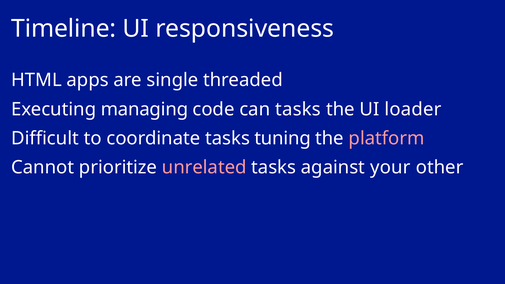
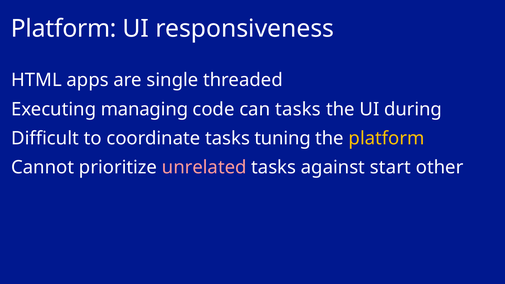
Timeline at (64, 29): Timeline -> Platform
loader: loader -> during
platform at (387, 138) colour: pink -> yellow
your: your -> start
